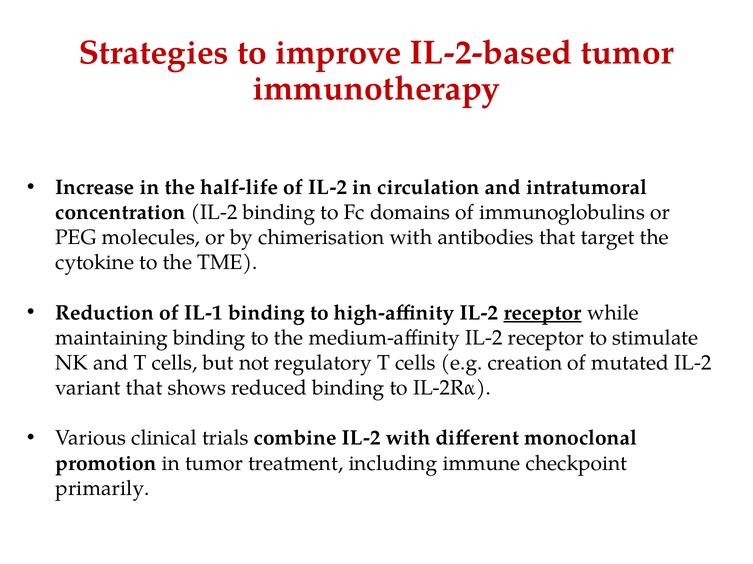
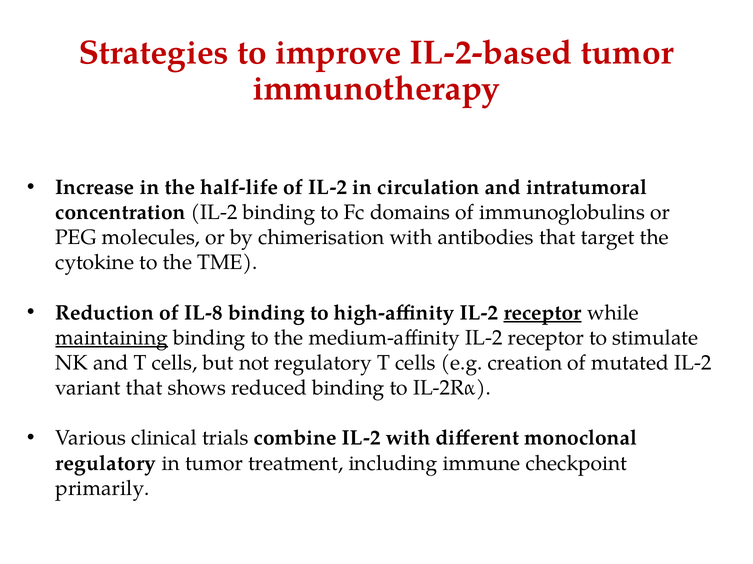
IL-1: IL-1 -> IL-8
maintaining underline: none -> present
promotion at (106, 464): promotion -> regulatory
